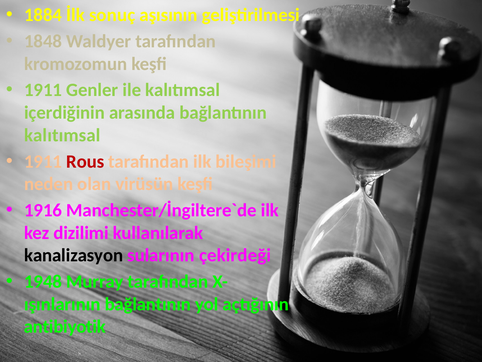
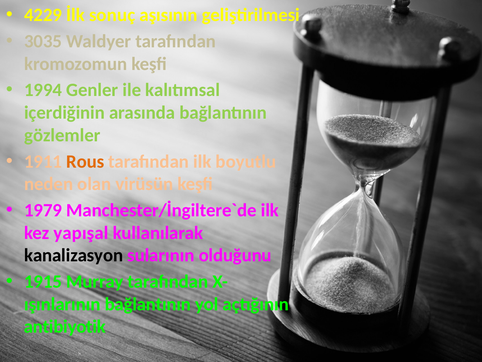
1884: 1884 -> 4229
1848: 1848 -> 3035
1911 at (43, 90): 1911 -> 1994
kalıtımsal at (62, 135): kalıtımsal -> gözlemler
Rous colour: red -> orange
bileşimi: bileşimi -> boyutlu
1916: 1916 -> 1979
dizilimi: dizilimi -> yapışal
çekirdeği: çekirdeği -> olduğunu
1948: 1948 -> 1915
